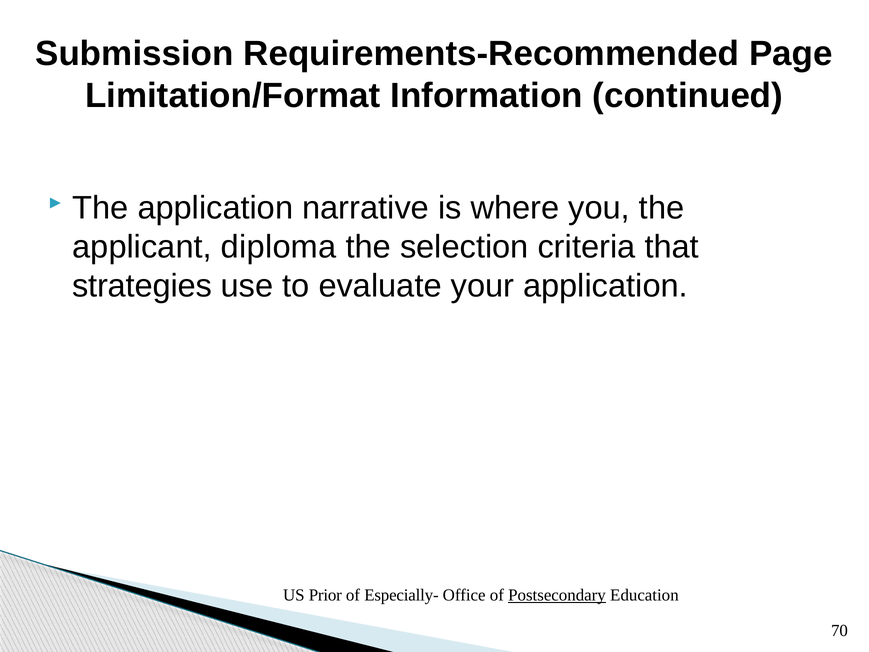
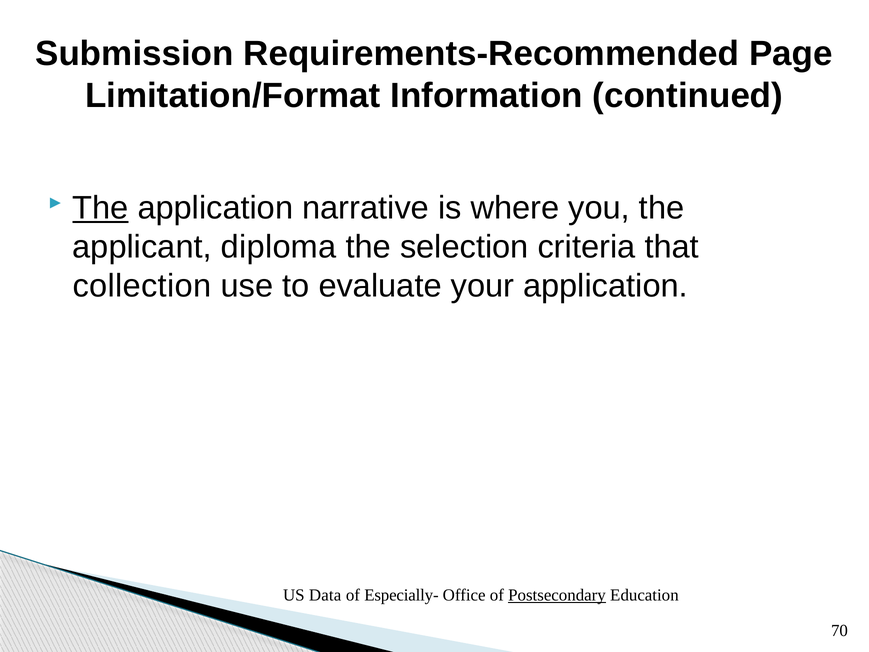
The at (100, 208) underline: none -> present
strategies: strategies -> collection
Prior: Prior -> Data
